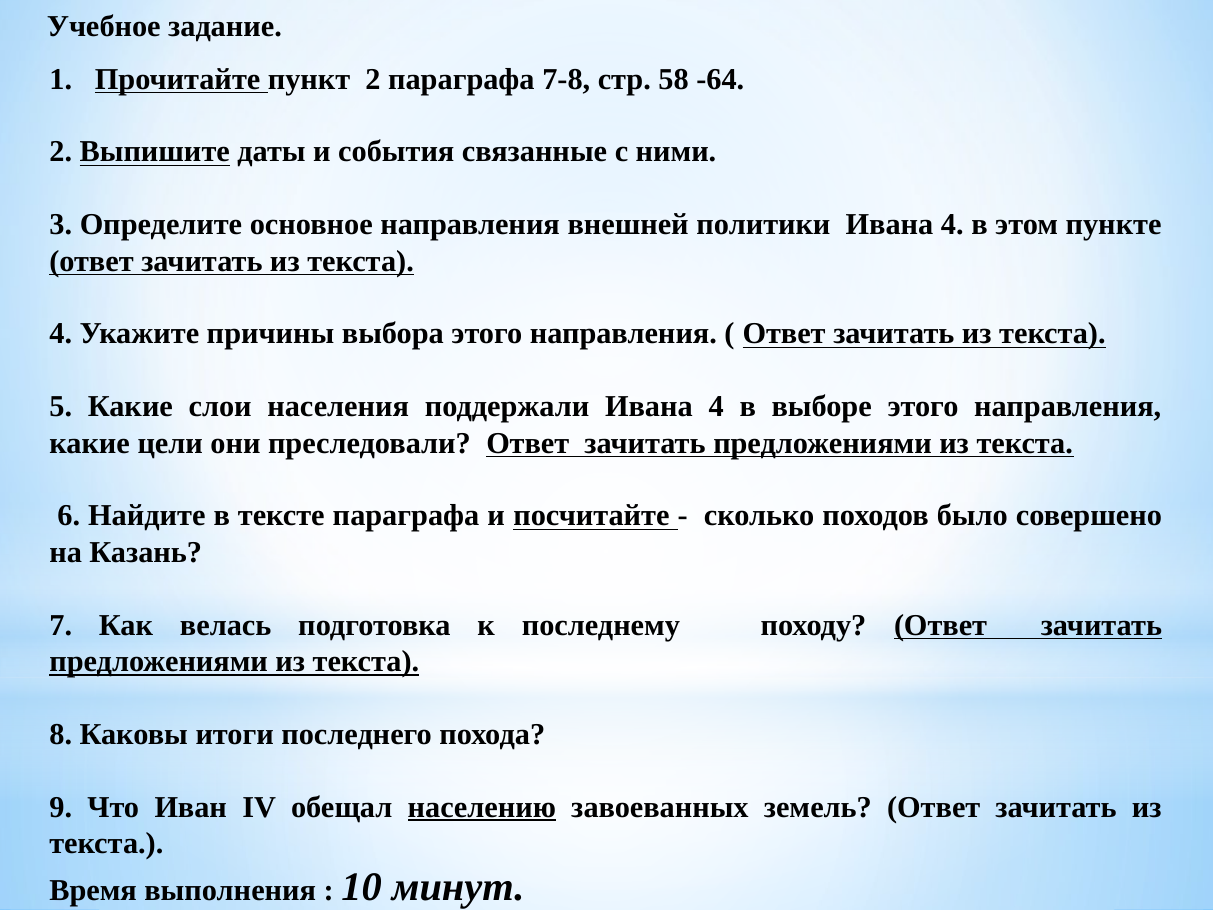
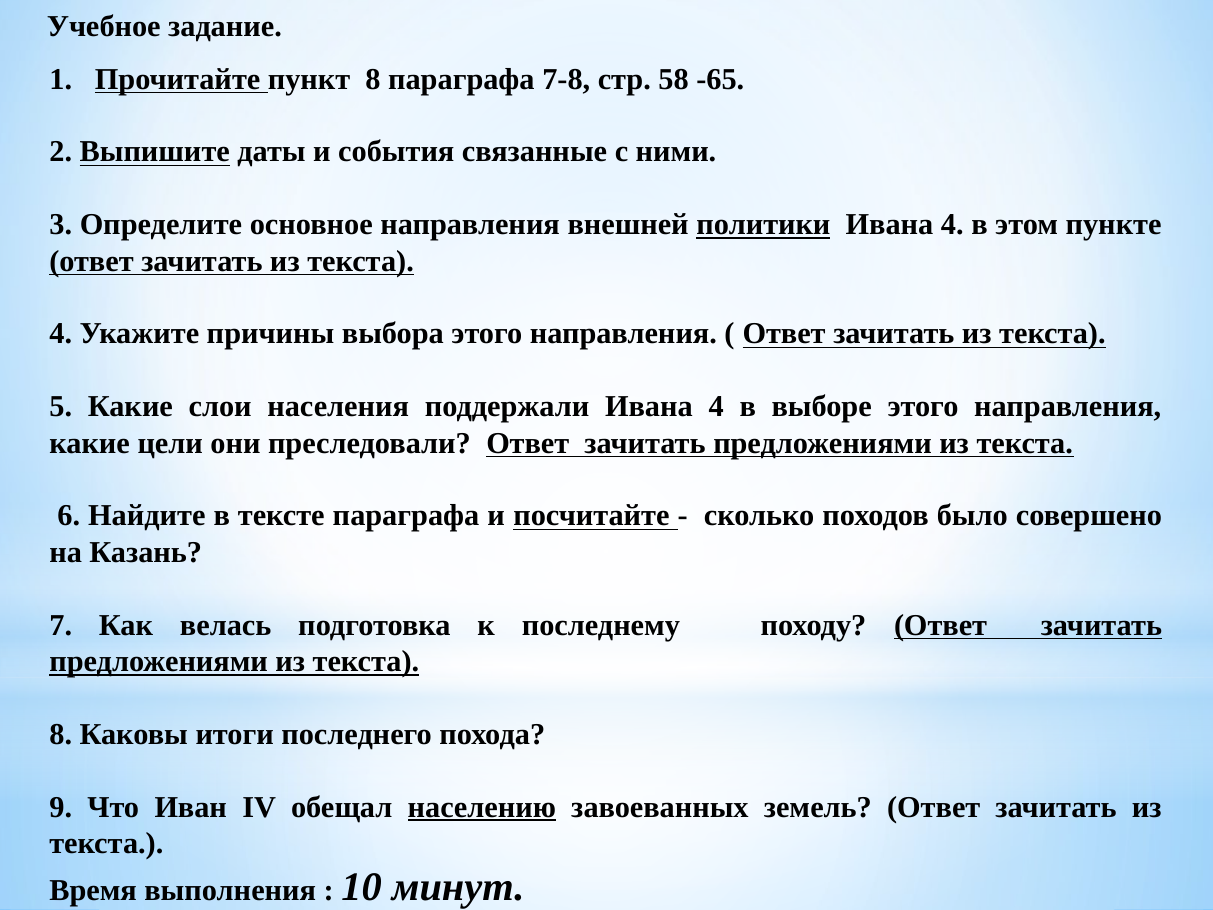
пункт 2: 2 -> 8
-64: -64 -> -65
политики underline: none -> present
